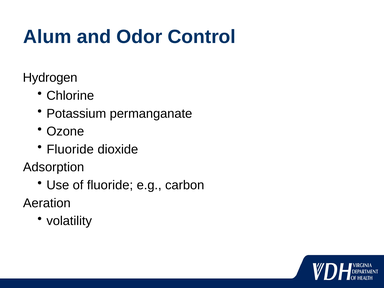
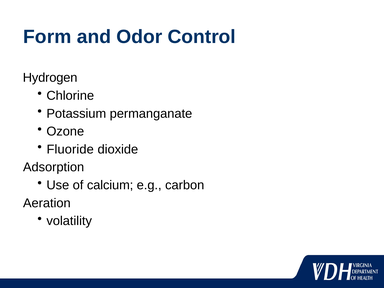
Alum: Alum -> Form
of fluoride: fluoride -> calcium
